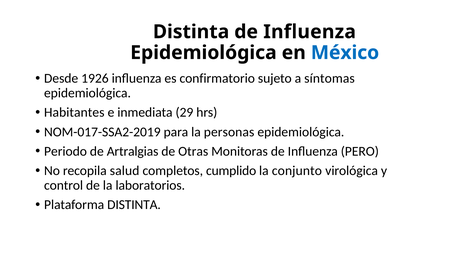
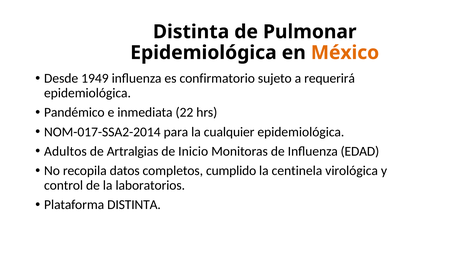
Influenza at (310, 32): Influenza -> Pulmonar
México colour: blue -> orange
1926: 1926 -> 1949
síntomas: síntomas -> requerirá
Habitantes: Habitantes -> Pandémico
29: 29 -> 22
NOM-017-SSA2-2019: NOM-017-SSA2-2019 -> NOM-017-SSA2-2014
personas: personas -> cualquier
Periodo: Periodo -> Adultos
Otras: Otras -> Inicio
PERO: PERO -> EDAD
salud: salud -> datos
conjunto: conjunto -> centinela
